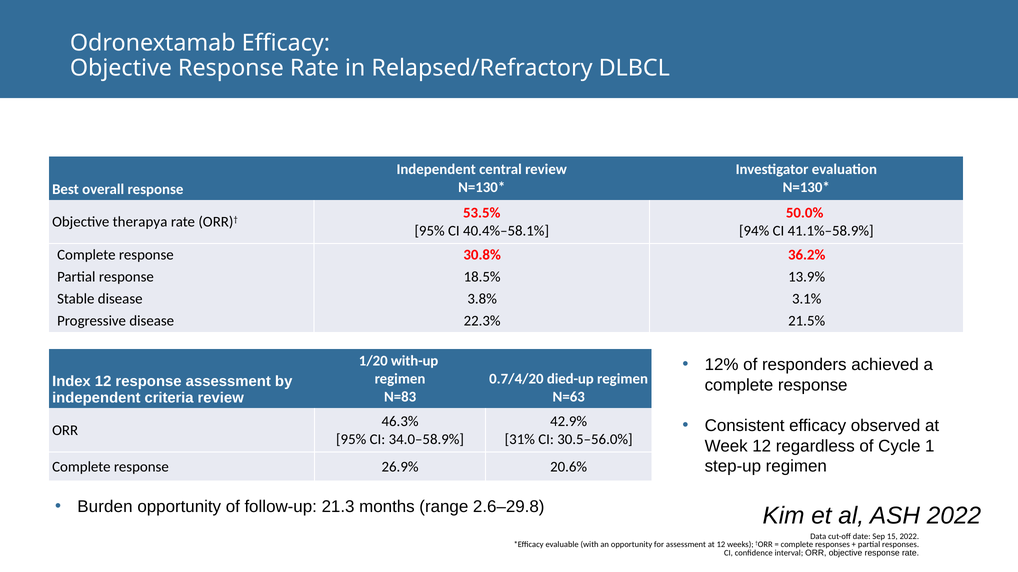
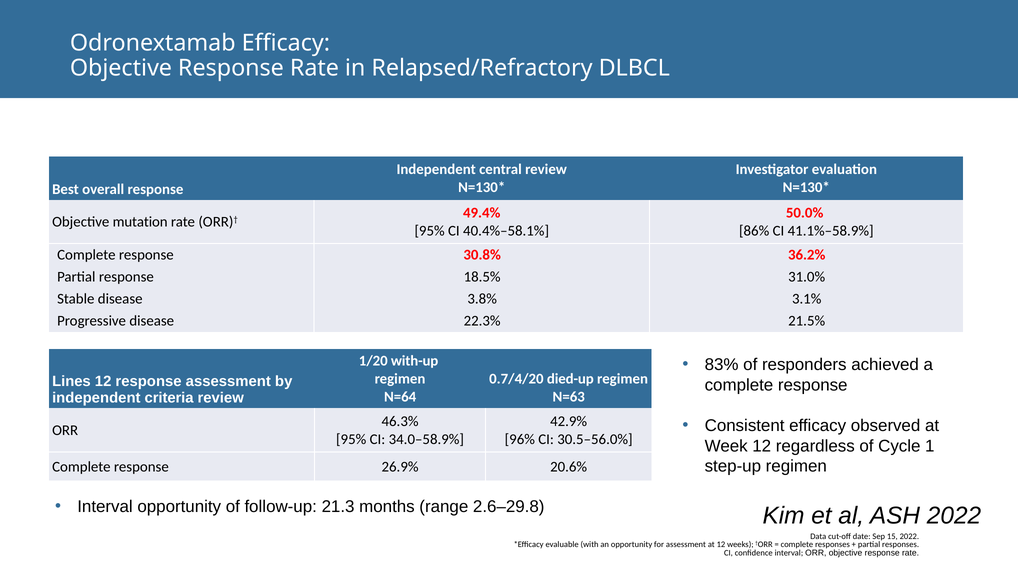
53.5%: 53.5% -> 49.4%
therapya: therapya -> mutation
94%: 94% -> 86%
13.9%: 13.9% -> 31.0%
12%: 12% -> 83%
Index: Index -> Lines
N=83: N=83 -> N=64
31%: 31% -> 96%
Burden at (105, 507): Burden -> Interval
